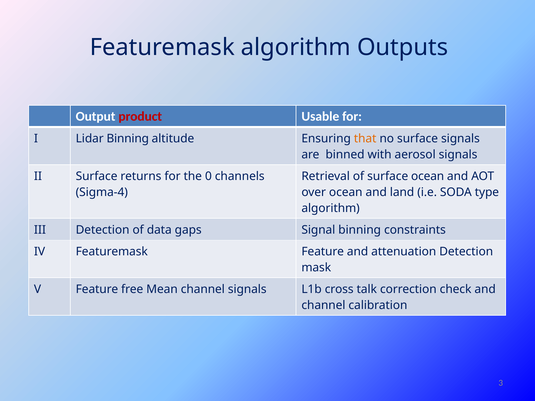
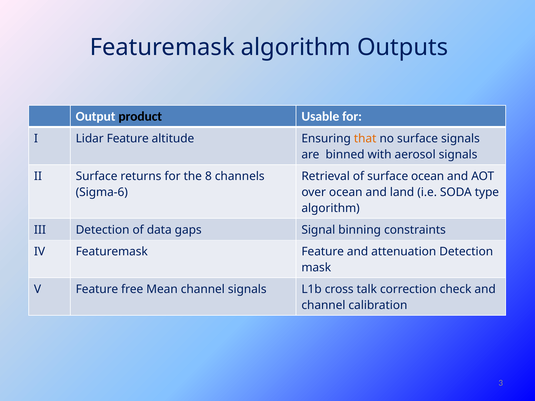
product colour: red -> black
Lidar Binning: Binning -> Feature
0: 0 -> 8
Sigma-4: Sigma-4 -> Sigma-6
